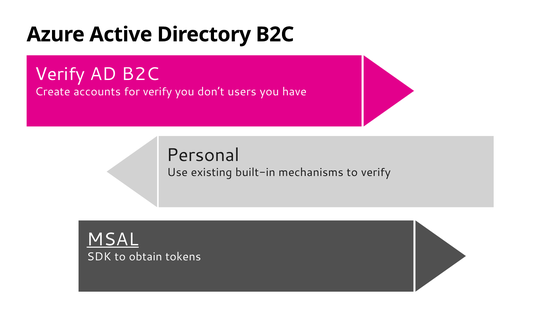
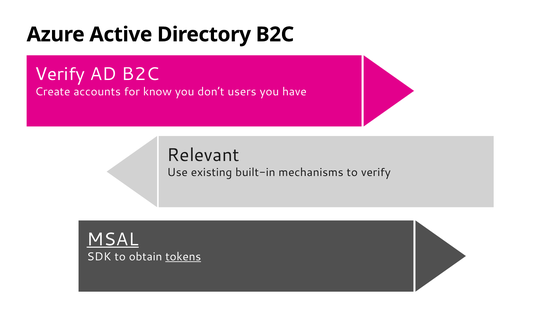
for verify: verify -> know
Personal: Personal -> Relevant
tokens underline: none -> present
